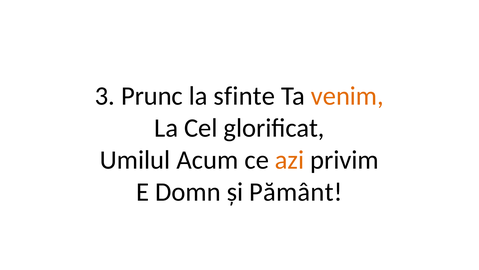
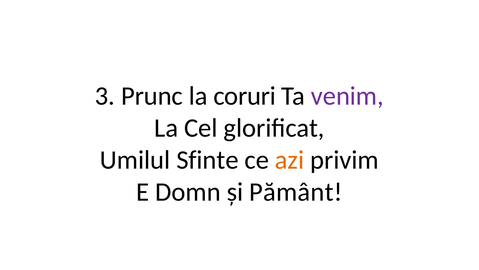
sfinte: sfinte -> coruri
venim colour: orange -> purple
Acum: Acum -> Sfinte
